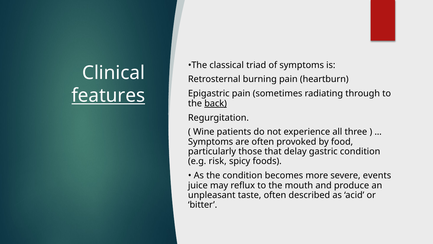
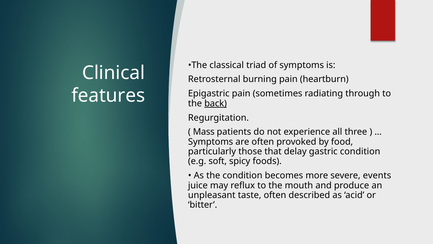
features underline: present -> none
Wine: Wine -> Mass
risk: risk -> soft
